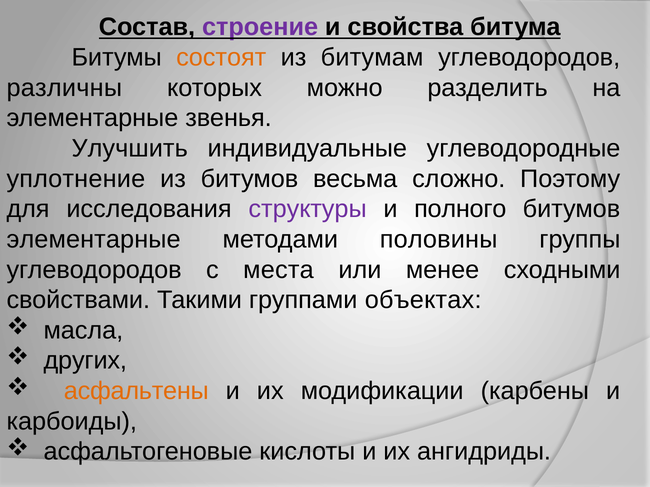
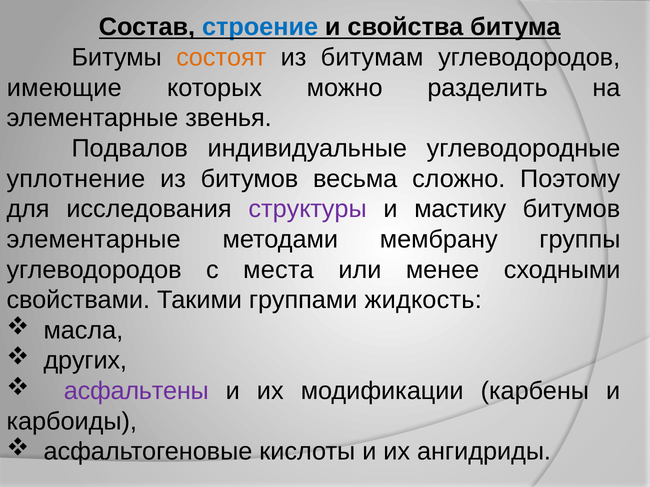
строение colour: purple -> blue
различны: различны -> имеющие
Улучшить: Улучшить -> Подвалов
полного: полного -> мастику
половины: половины -> мембрану
объектах: объектах -> жидкость
асфальтены colour: orange -> purple
